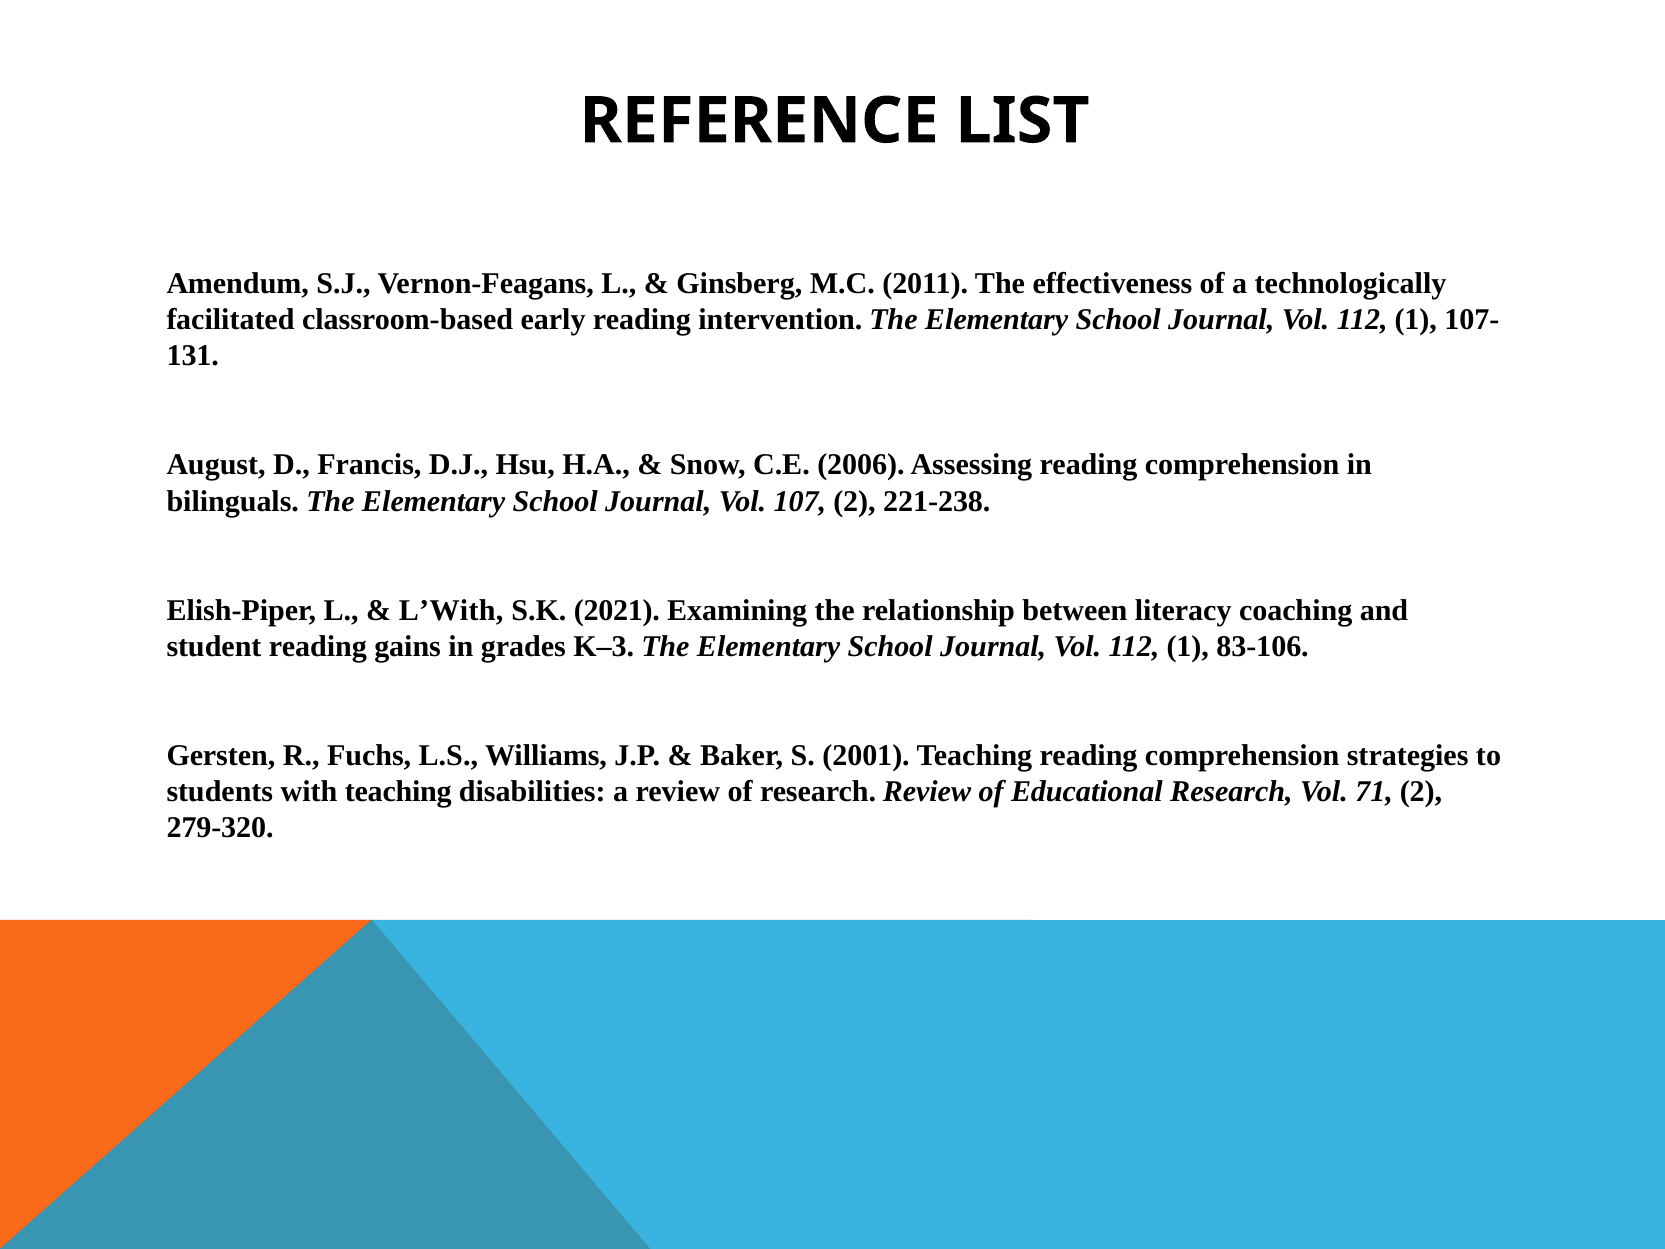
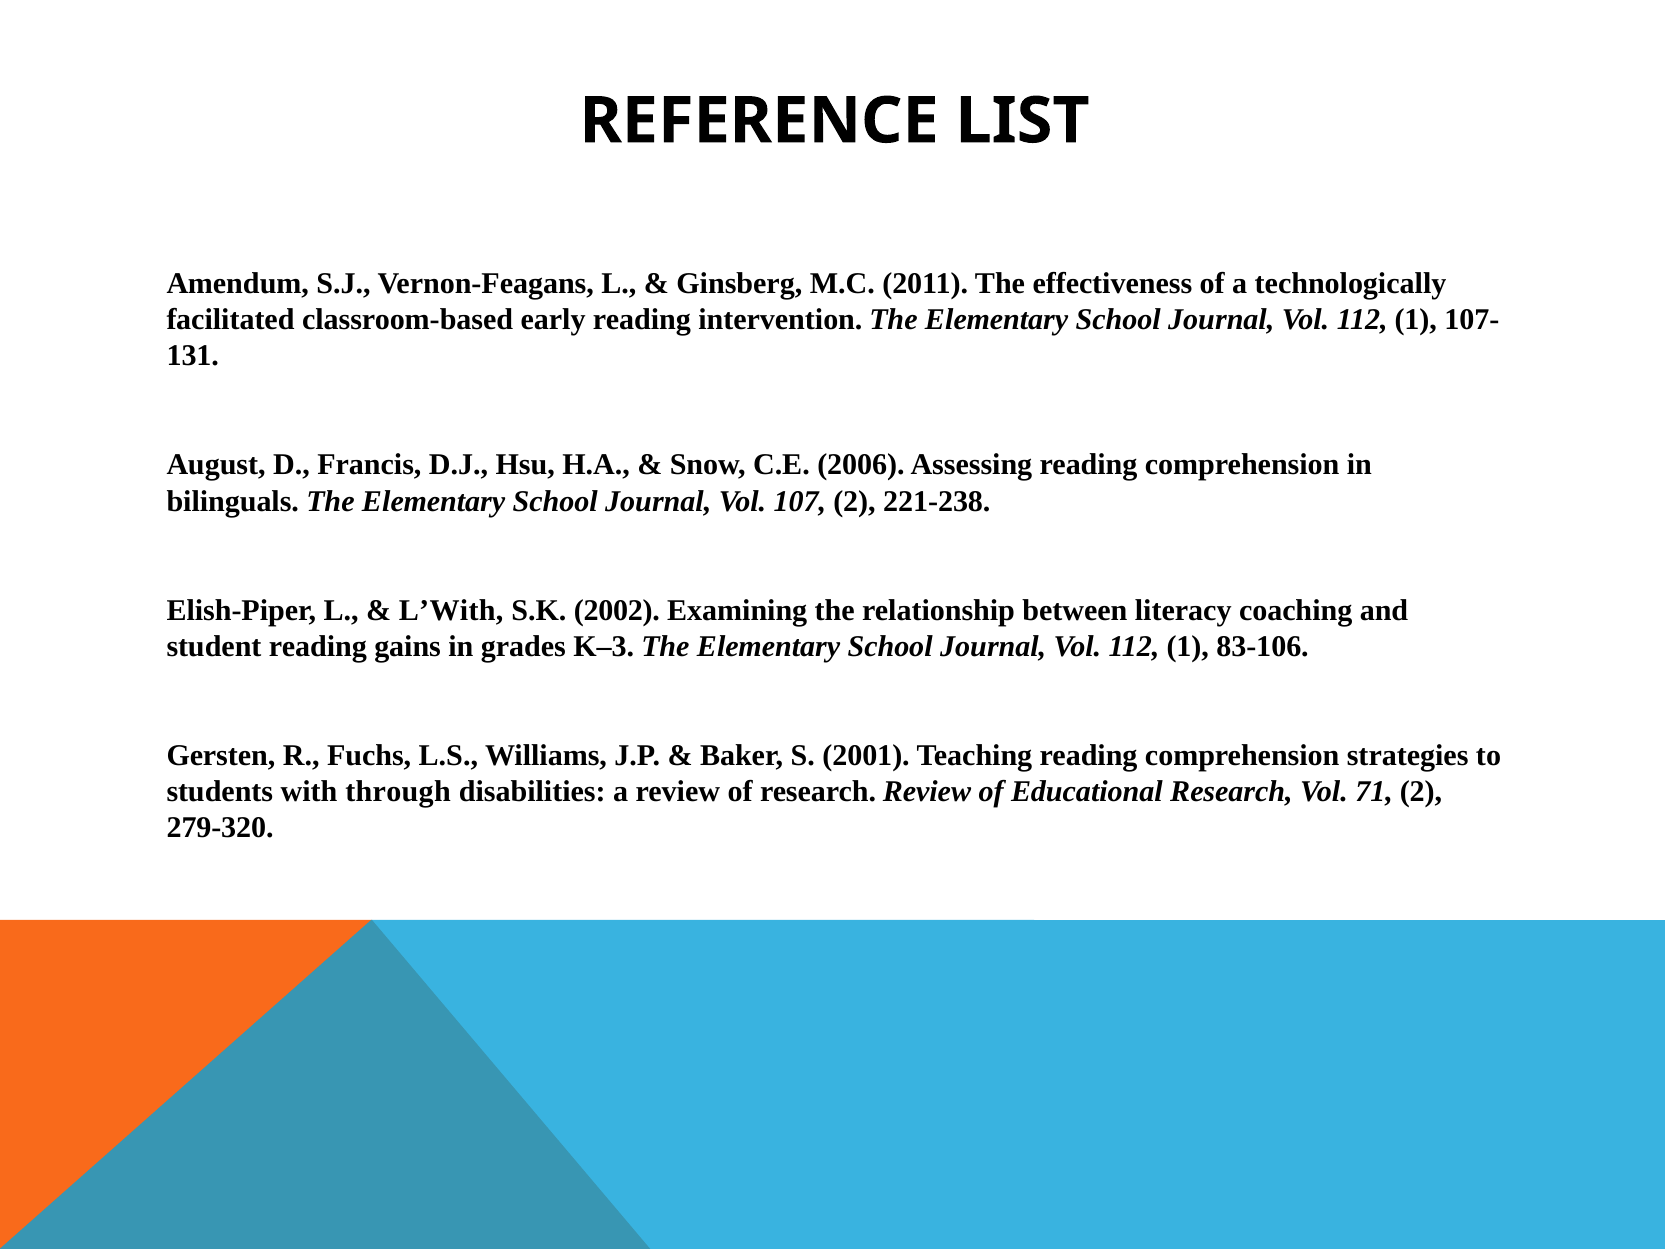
2021: 2021 -> 2002
with teaching: teaching -> through
